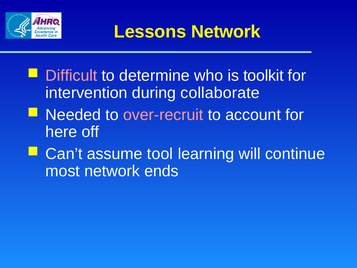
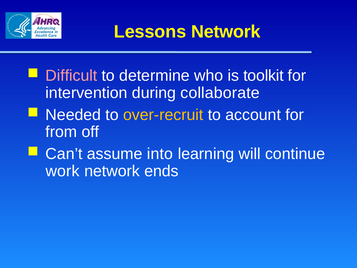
over-recruit colour: pink -> yellow
here: here -> from
tool: tool -> into
most: most -> work
